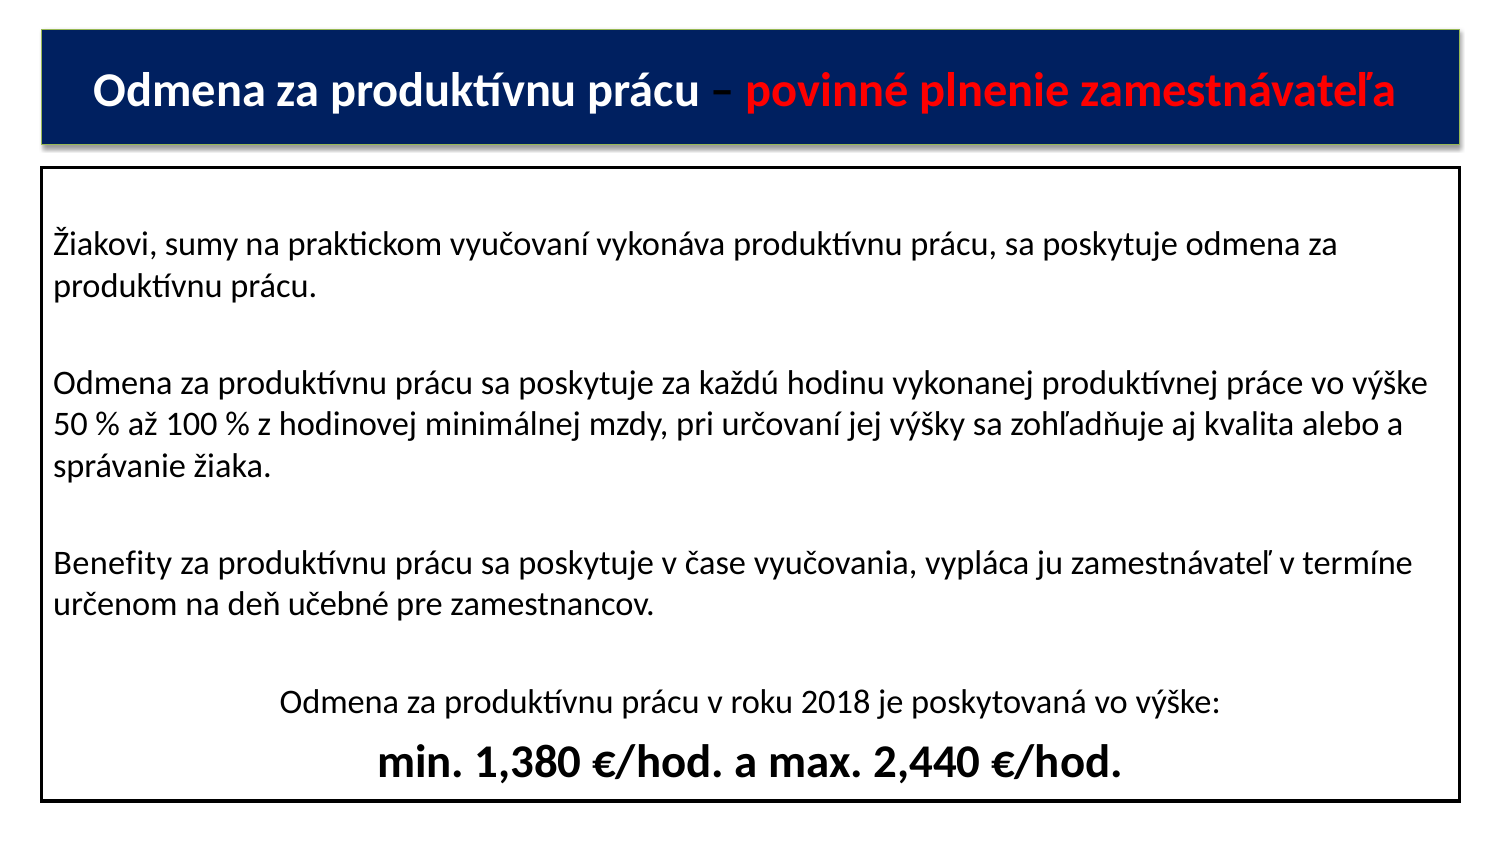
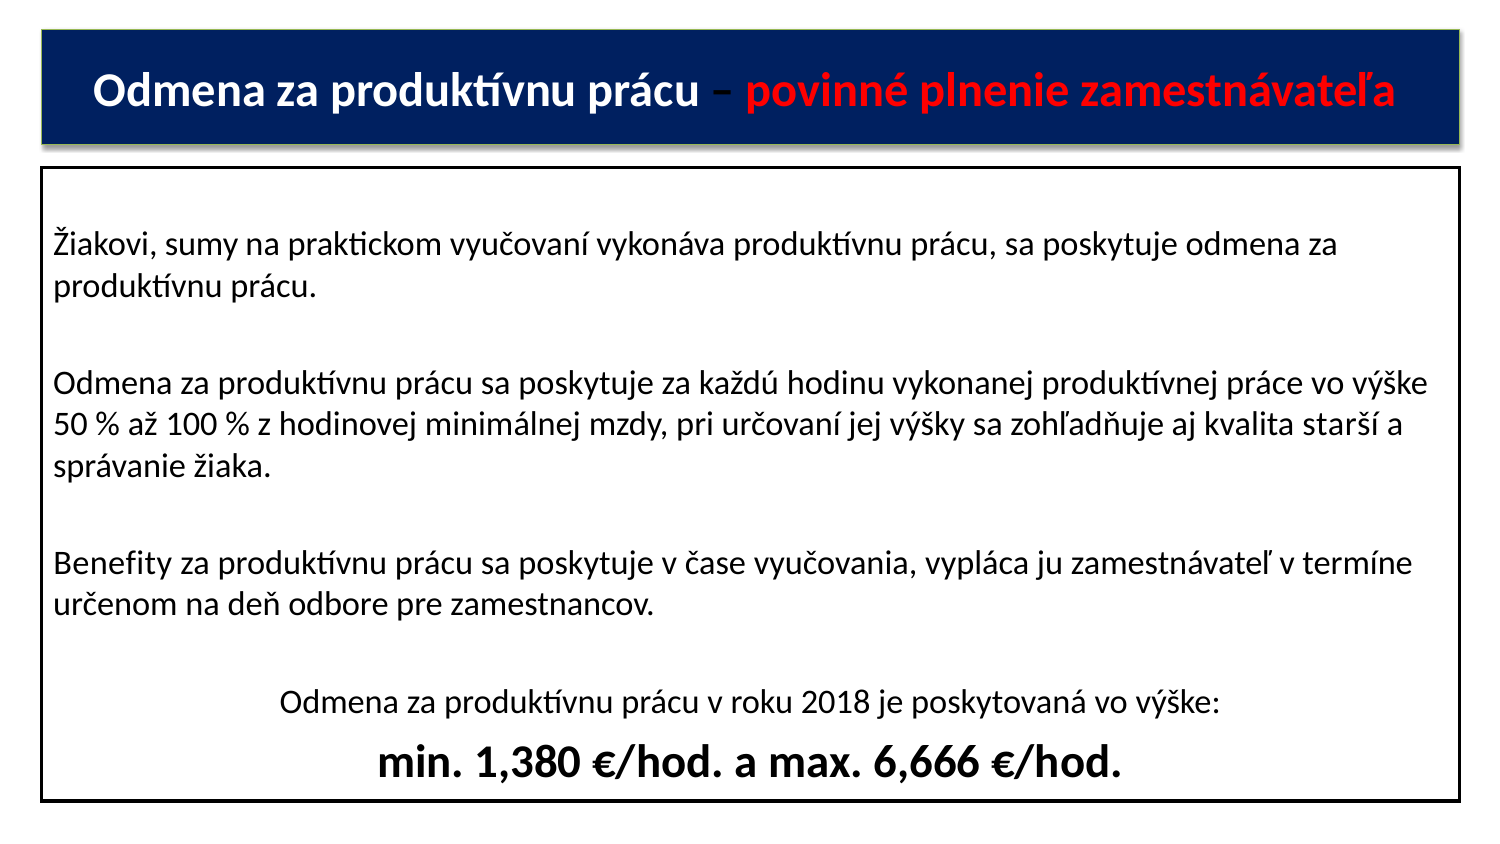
alebo: alebo -> starší
učebné: učebné -> odbore
2,440: 2,440 -> 6,666
